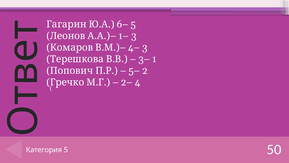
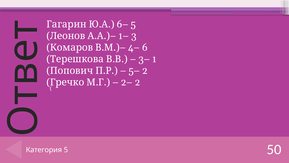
4– 3: 3 -> 6
2– 4: 4 -> 2
